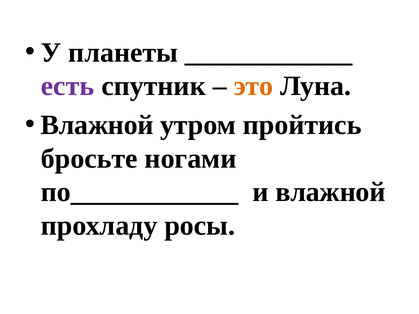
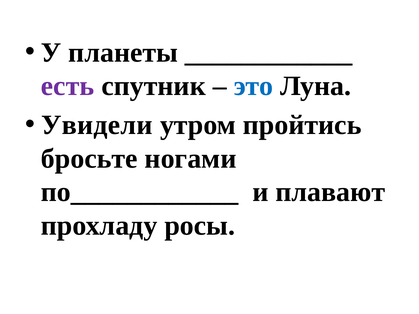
это colour: orange -> blue
Влажной at (97, 125): Влажной -> Увидели
и влажной: влажной -> плавают
